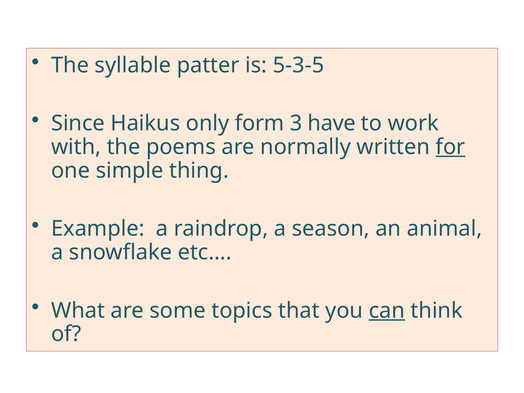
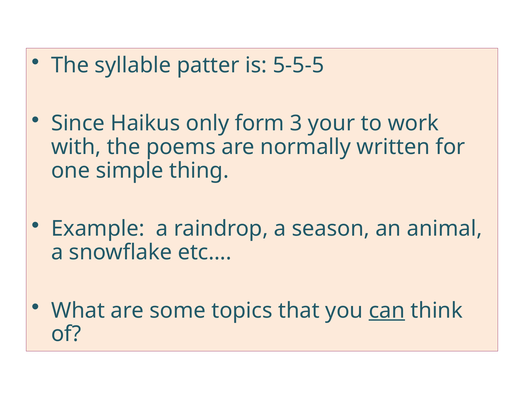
5-3-5: 5-3-5 -> 5-5-5
have: have -> your
for underline: present -> none
